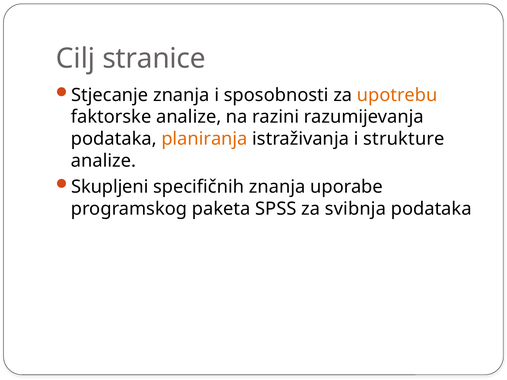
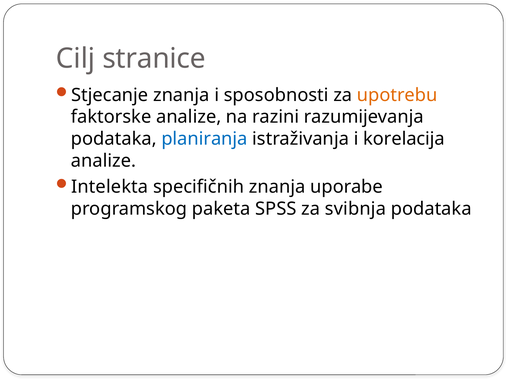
planiranja colour: orange -> blue
strukture: strukture -> korelacija
Skupljeni: Skupljeni -> Intelekta
